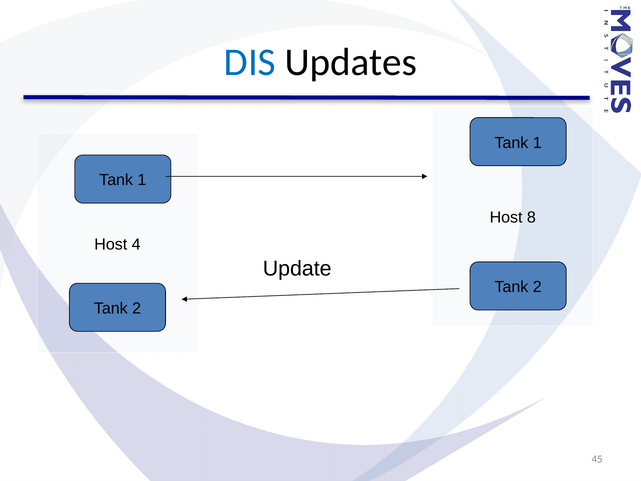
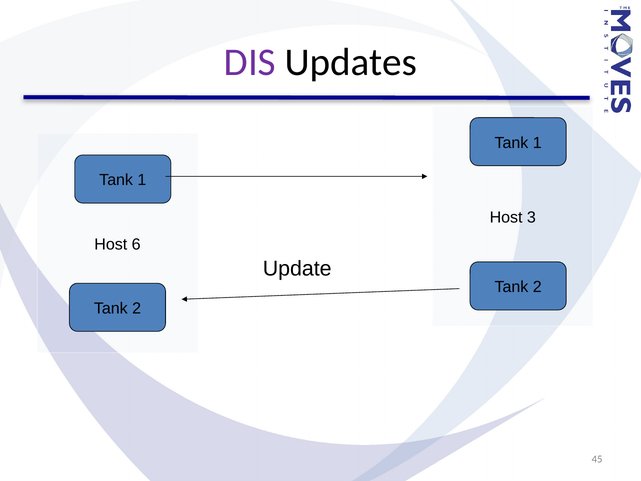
DIS colour: blue -> purple
8: 8 -> 3
4: 4 -> 6
